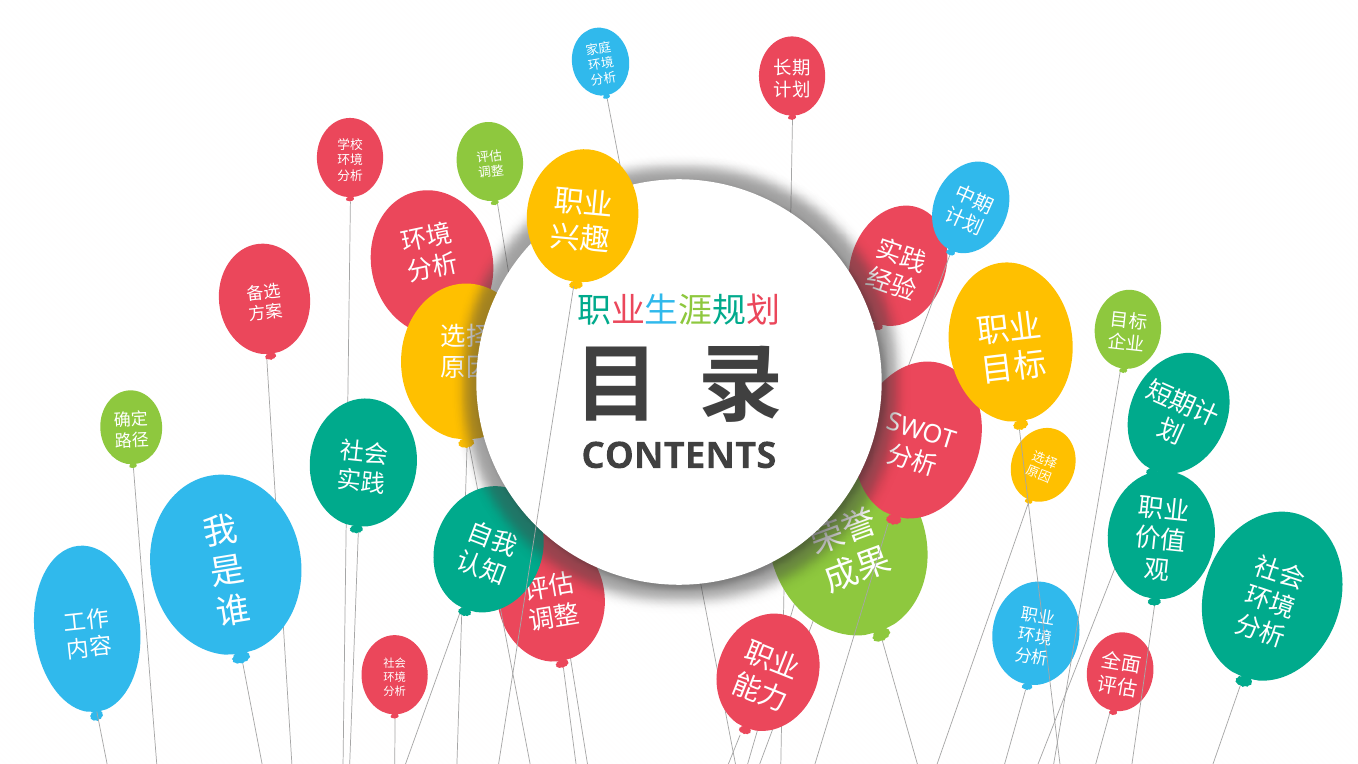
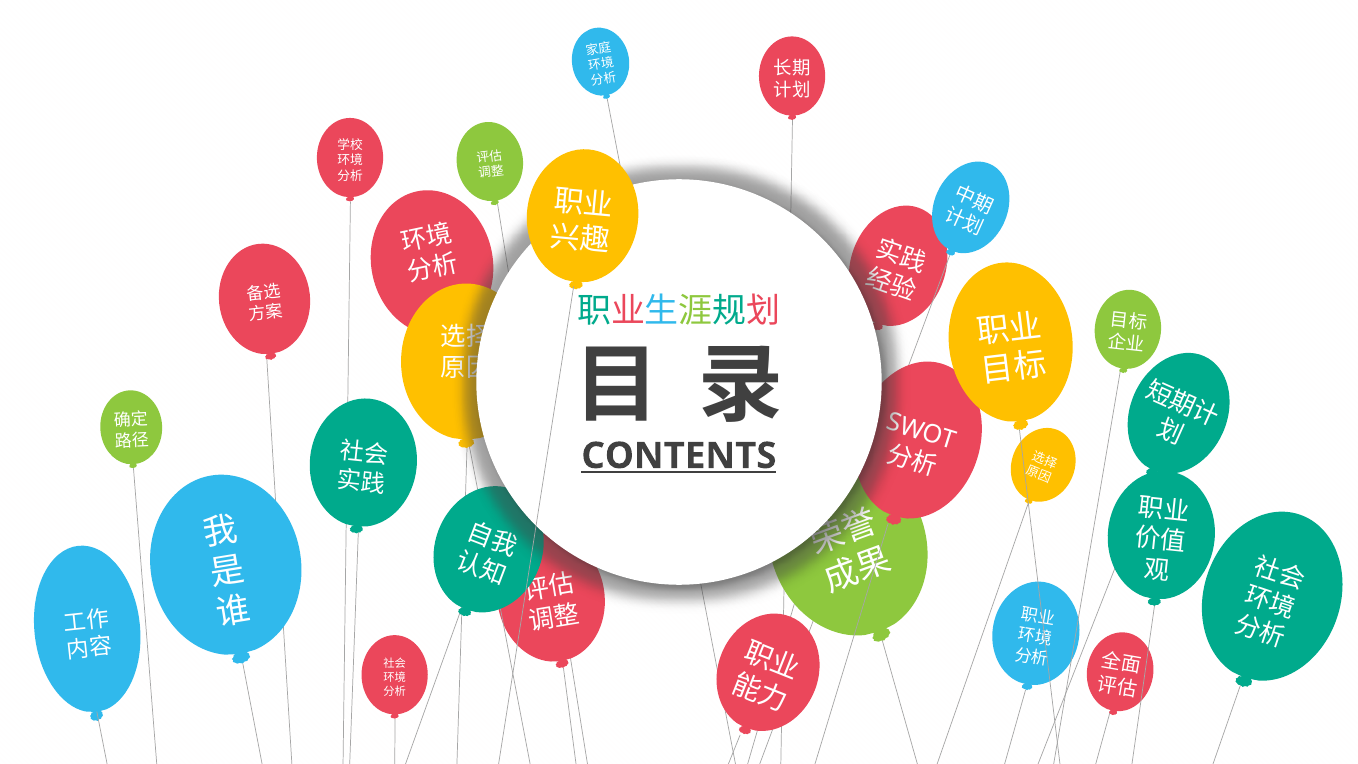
CONTENTS underline: none -> present
